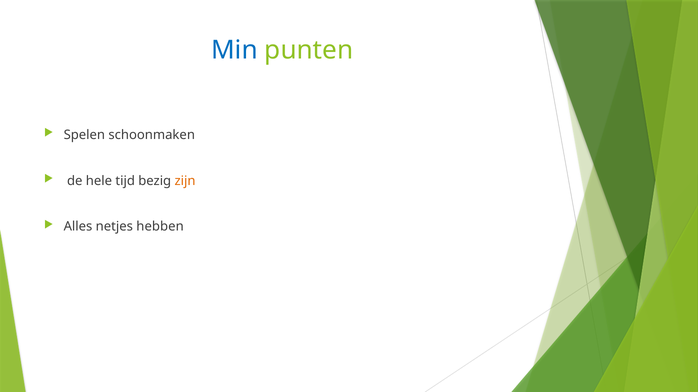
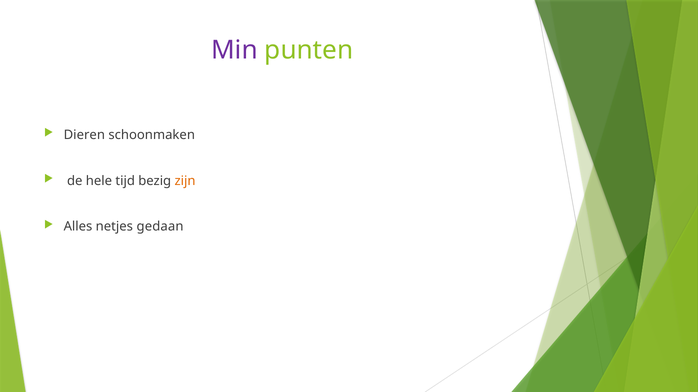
Min colour: blue -> purple
Spelen: Spelen -> Dieren
hebben: hebben -> gedaan
